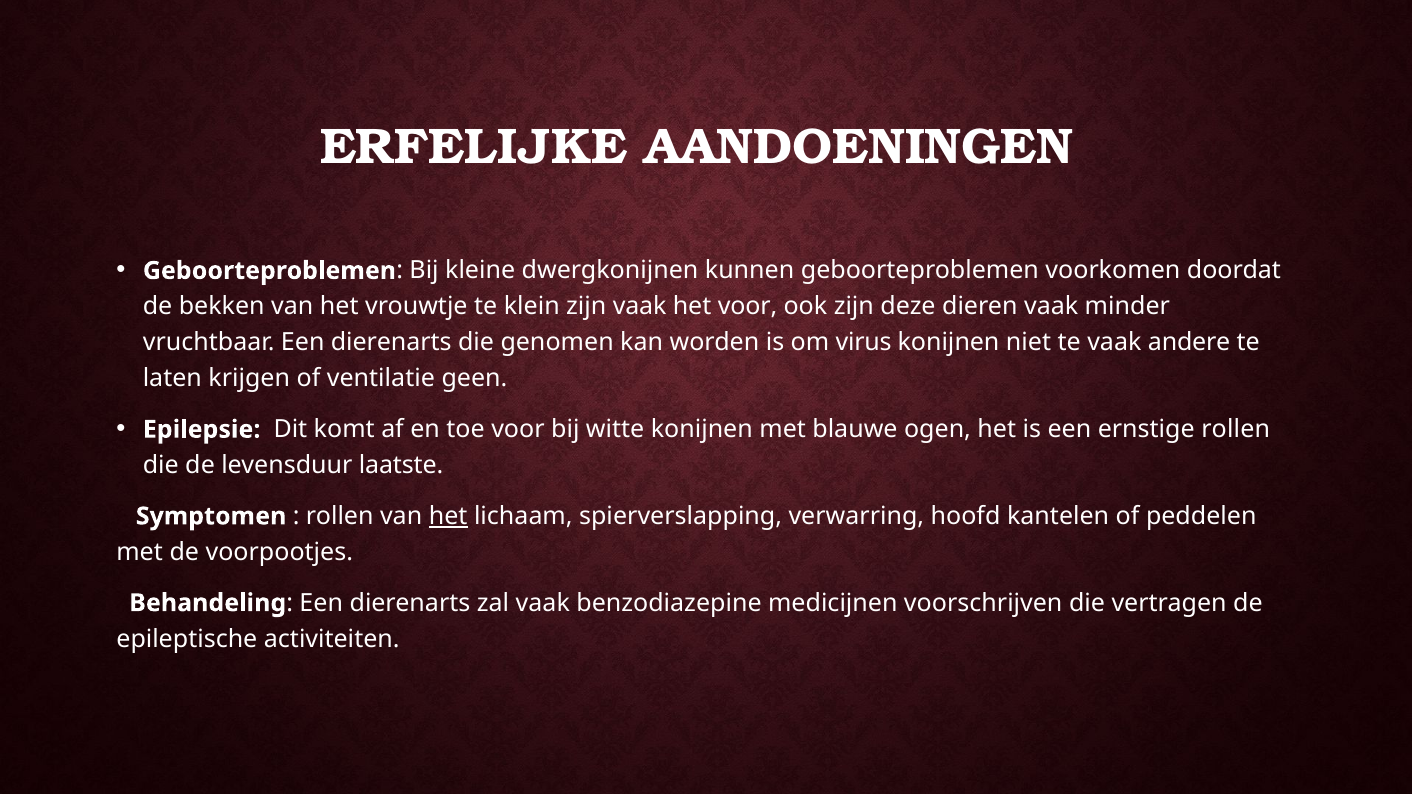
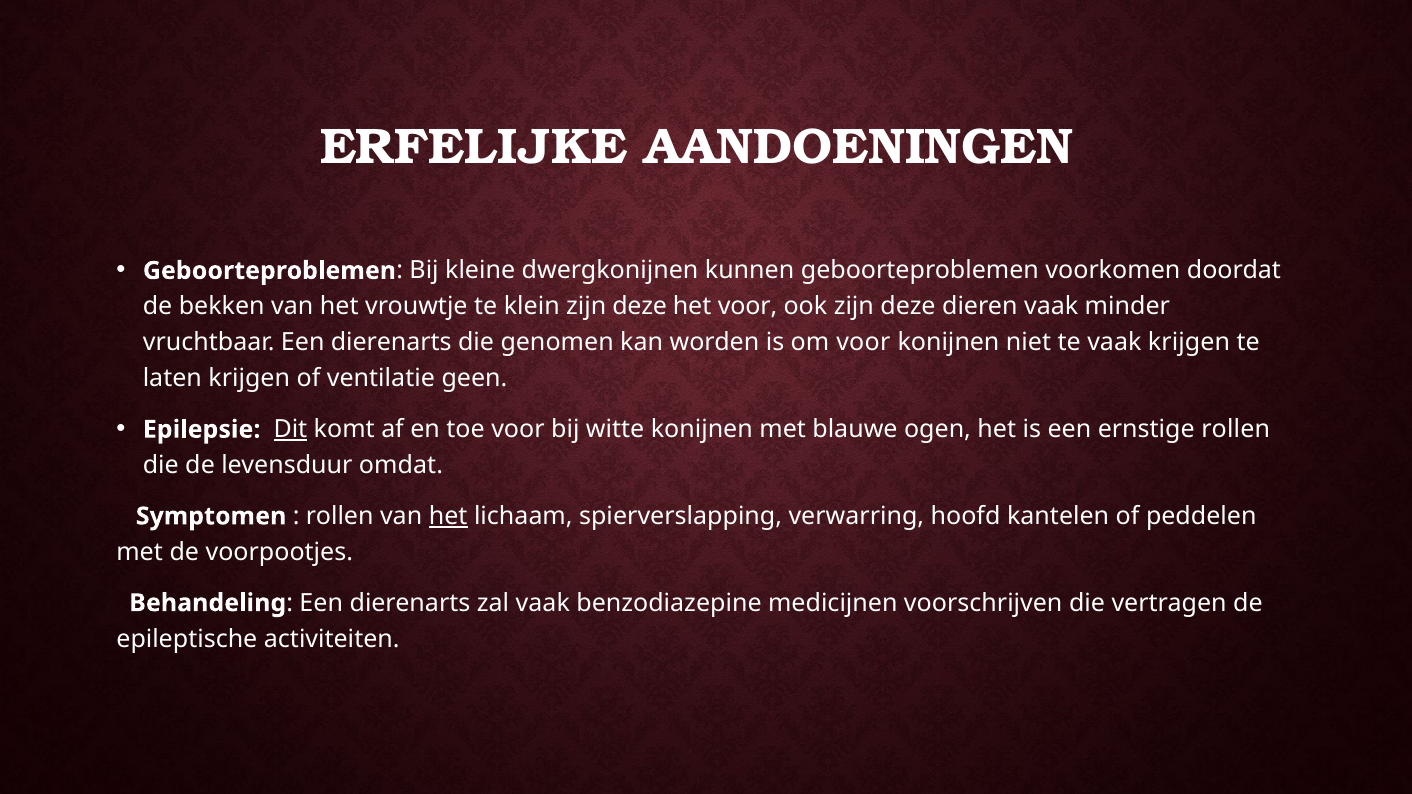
klein zijn vaak: vaak -> deze
om virus: virus -> voor
vaak andere: andere -> krijgen
Dit underline: none -> present
laatste: laatste -> omdat
